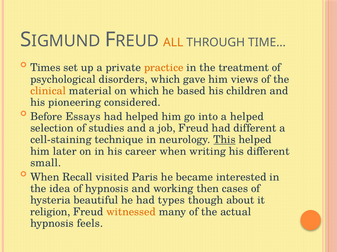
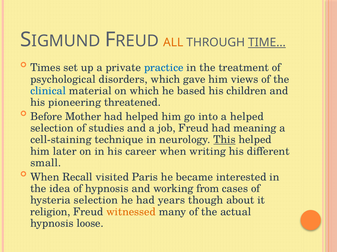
TIME… underline: none -> present
practice colour: orange -> blue
clinical colour: orange -> blue
considered: considered -> threatened
Essays: Essays -> Mother
had different: different -> meaning
then: then -> from
hysteria beautiful: beautiful -> selection
types: types -> years
feels: feels -> loose
